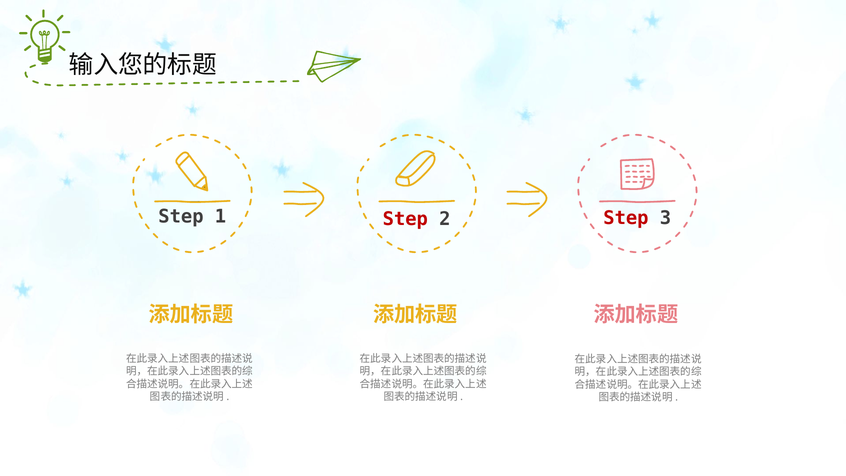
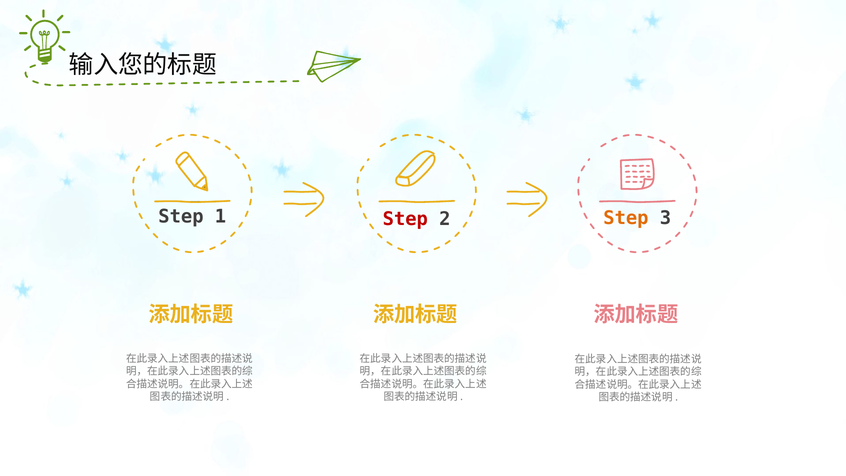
Step at (626, 218) colour: red -> orange
